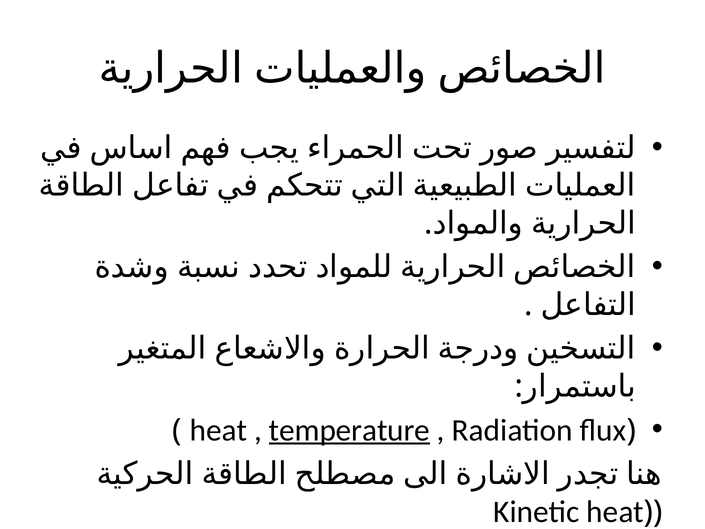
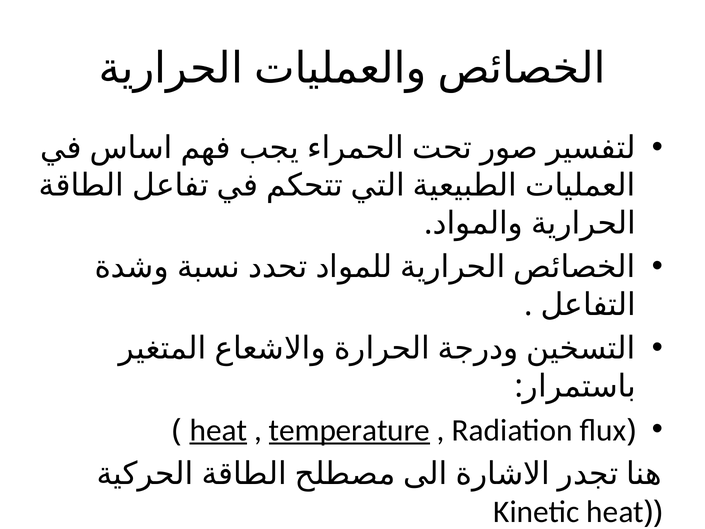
heat at (218, 430) underline: none -> present
